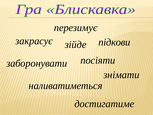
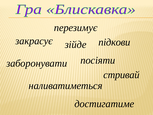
знімати: знімати -> стривай
